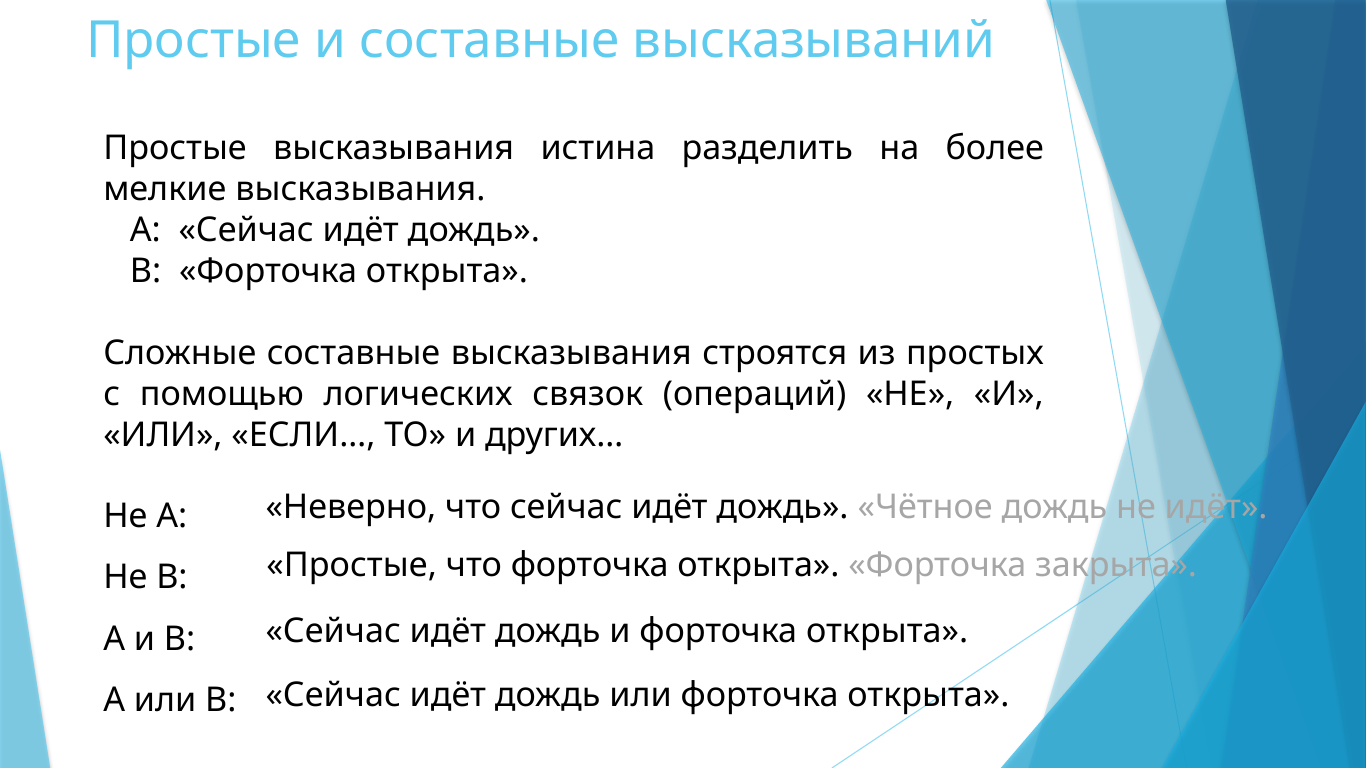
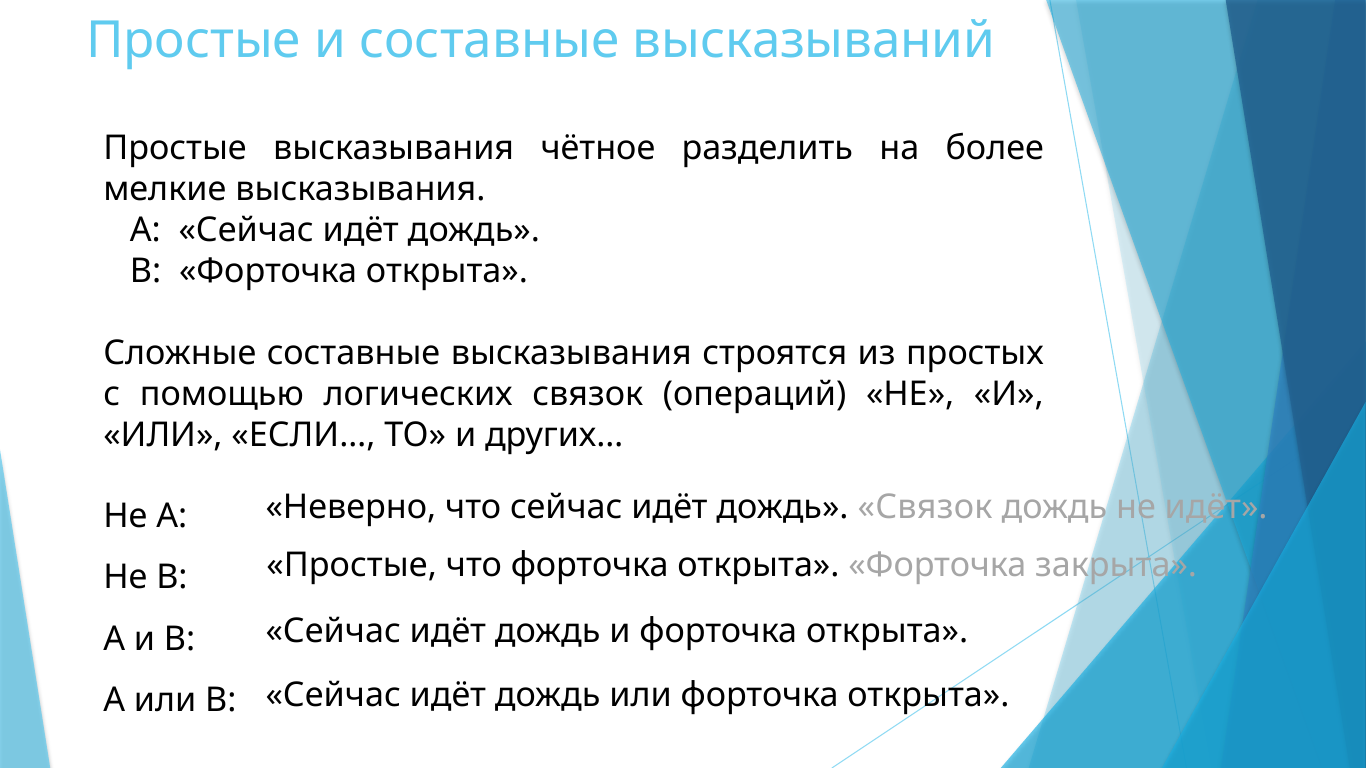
истина: истина -> чётное
дождь Чётное: Чётное -> Связок
